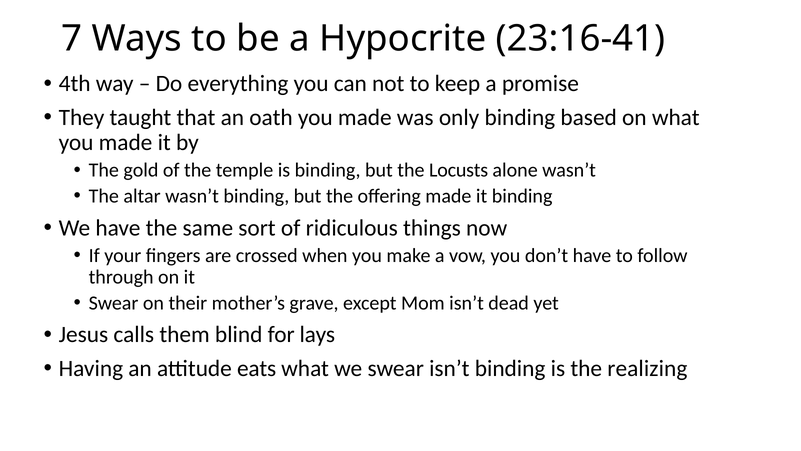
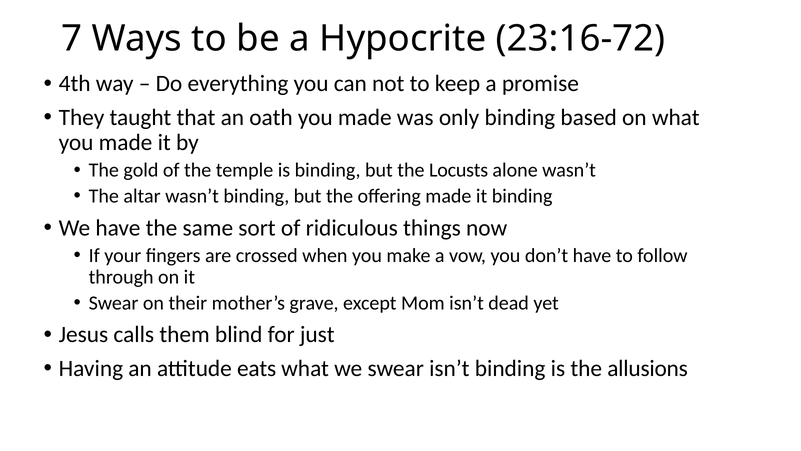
23:16-41: 23:16-41 -> 23:16-72
lays: lays -> just
realizing: realizing -> allusions
